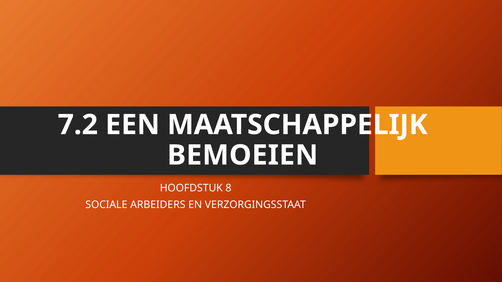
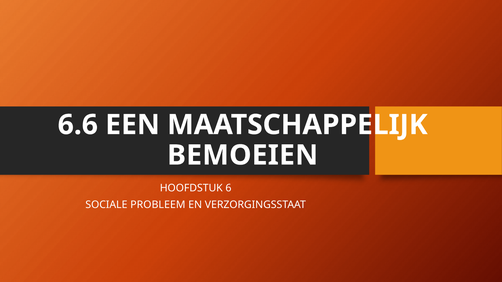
7.2: 7.2 -> 6.6
8: 8 -> 6
ARBEIDERS: ARBEIDERS -> PROBLEEM
